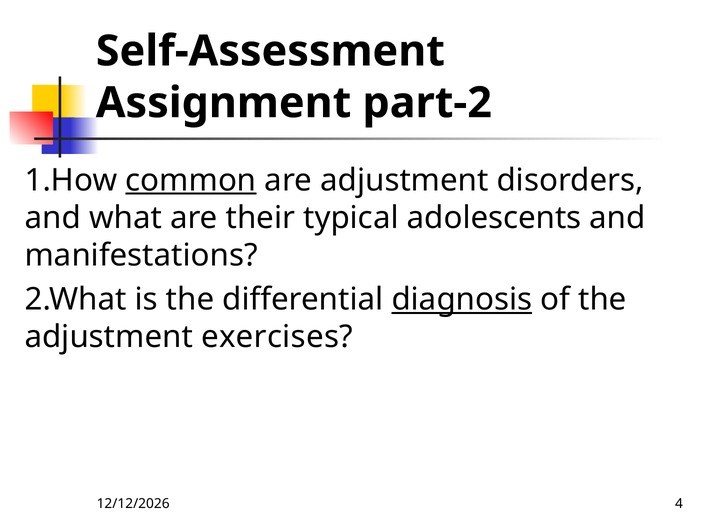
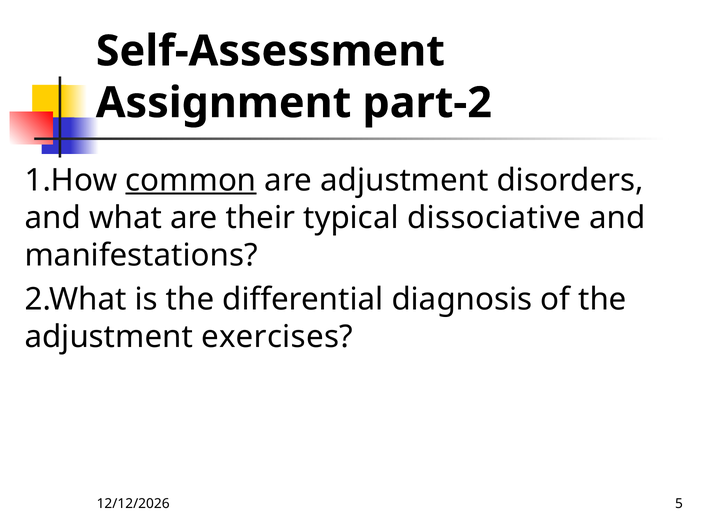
adolescents: adolescents -> dissociative
diagnosis underline: present -> none
4: 4 -> 5
